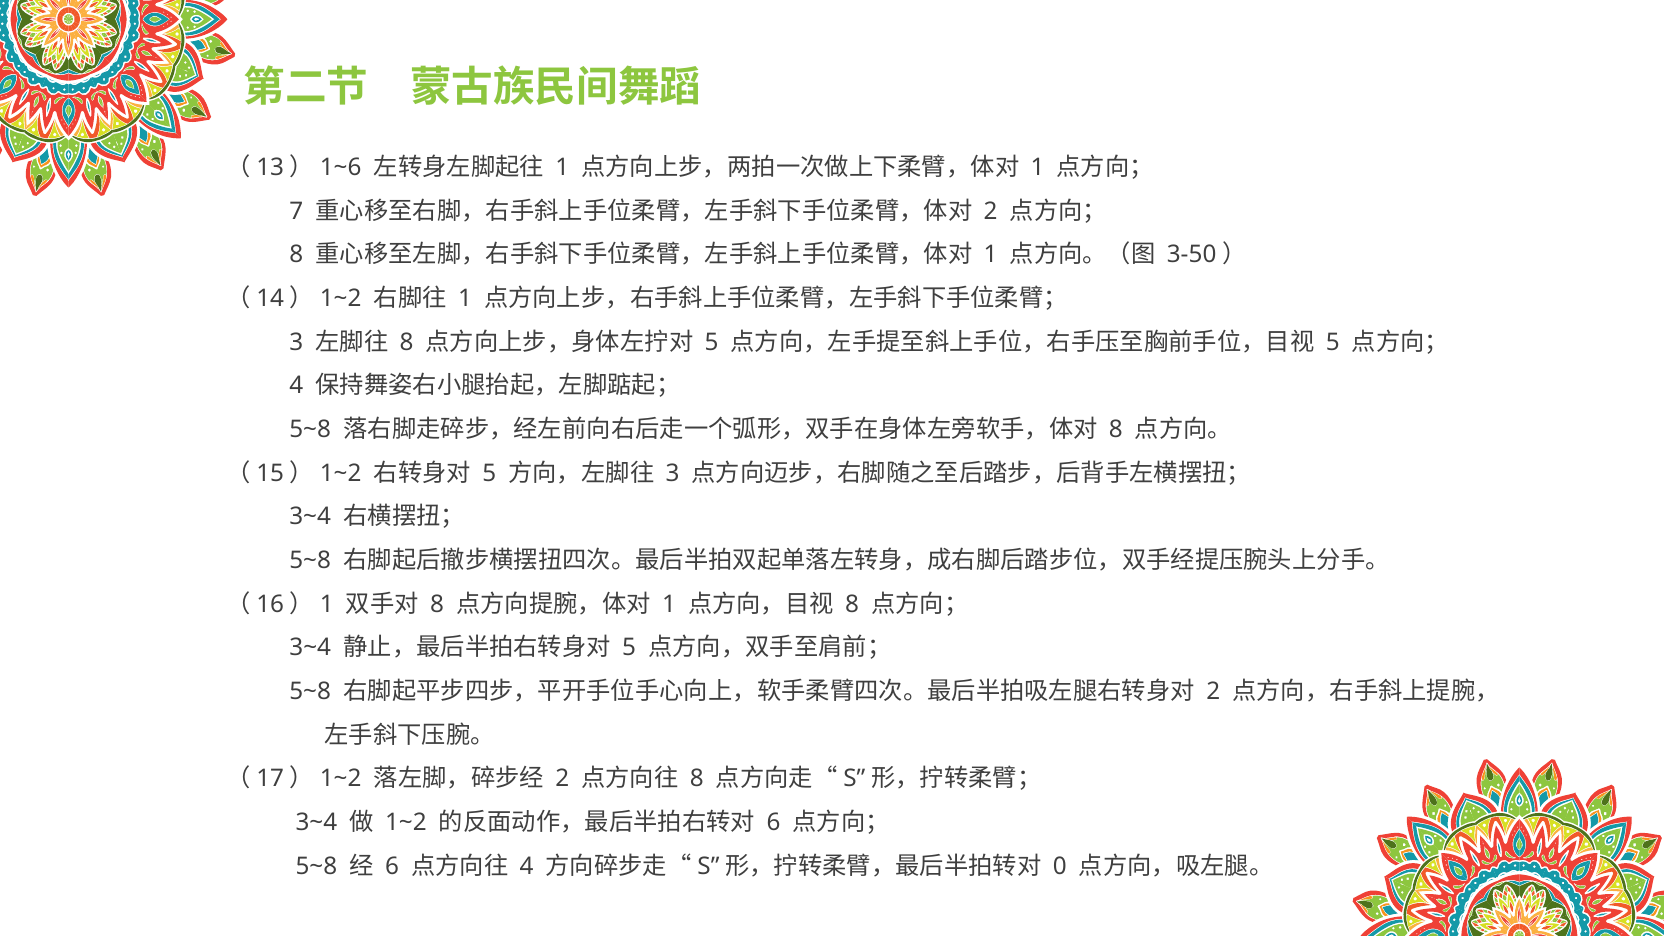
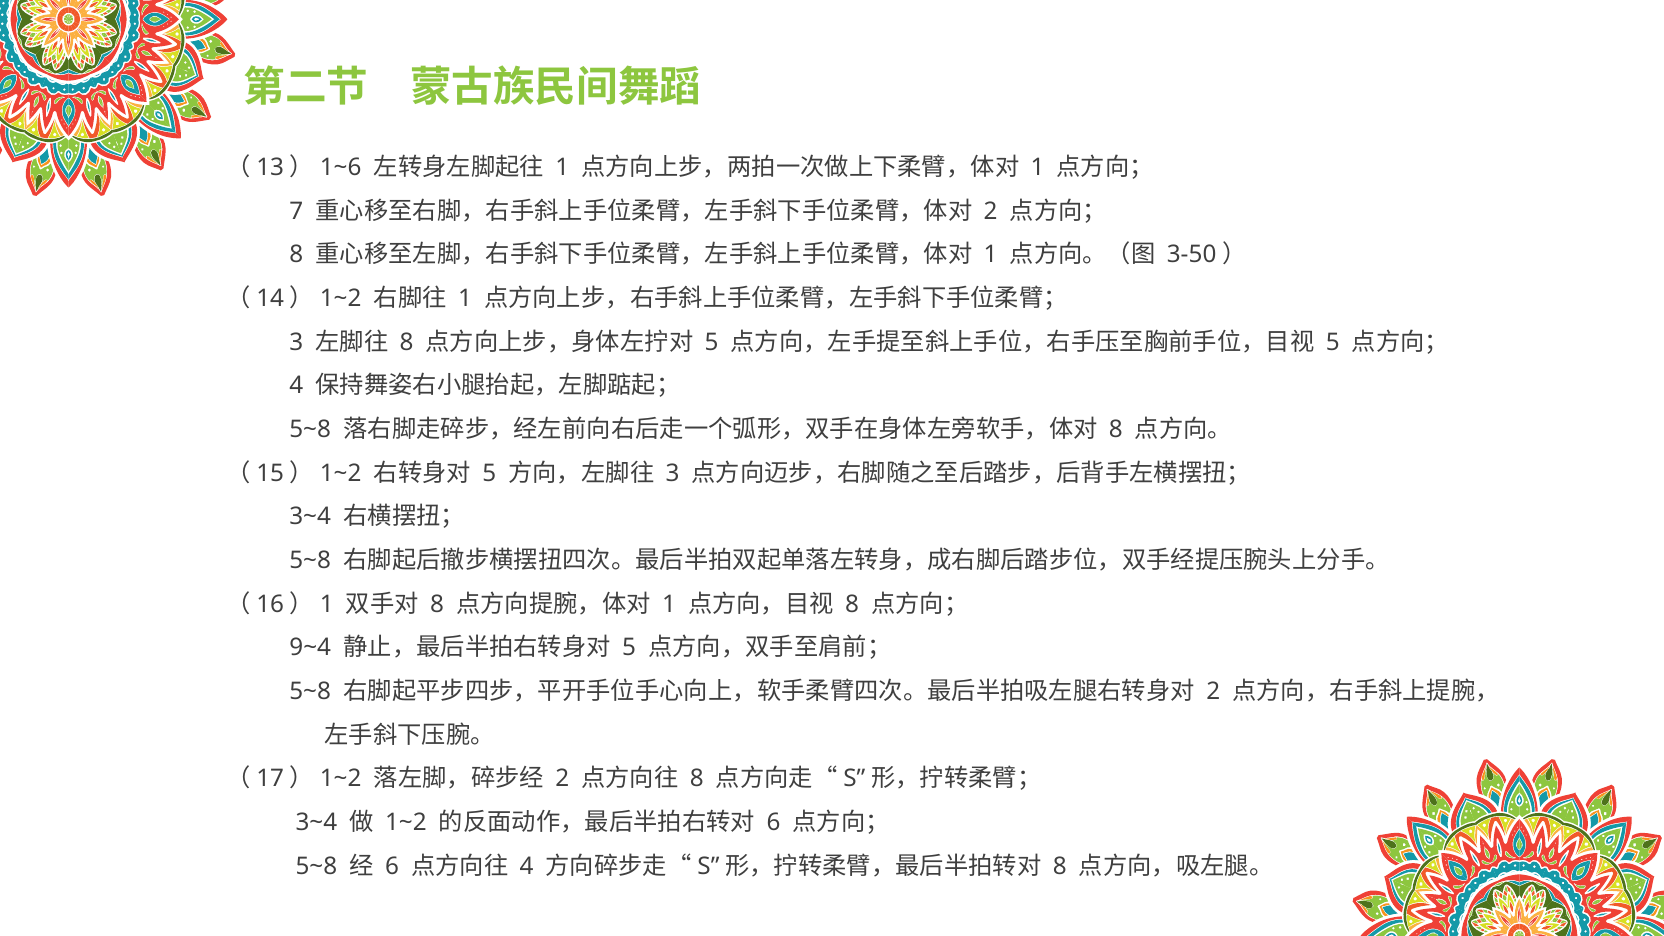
3~4 at (310, 648): 3~4 -> 9~4
0 at (1060, 866): 0 -> 8
